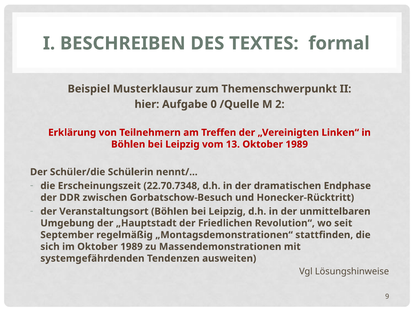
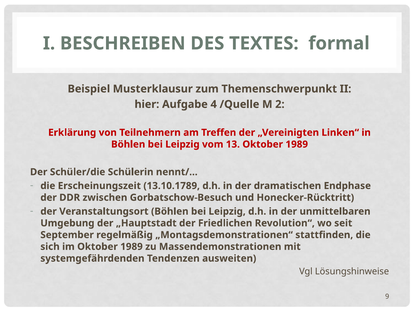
0: 0 -> 4
22.70.7348: 22.70.7348 -> 13.10.1789
